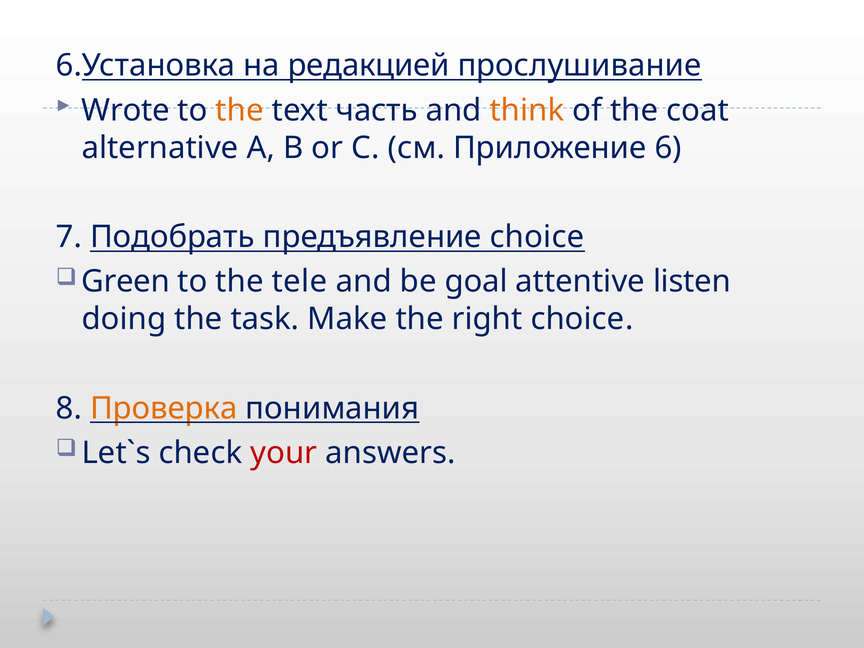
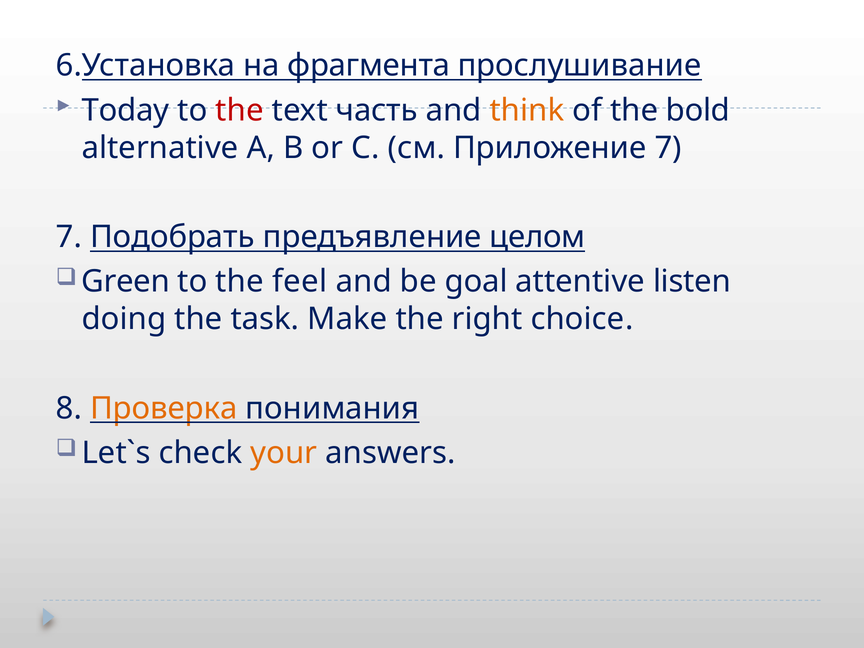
редакцией: редакцией -> фрагмента
Wrote: Wrote -> Today
the at (240, 110) colour: orange -> red
coat: coat -> bold
Приложение 6: 6 -> 7
предъявление choice: choice -> целом
tele: tele -> feel
your colour: red -> orange
